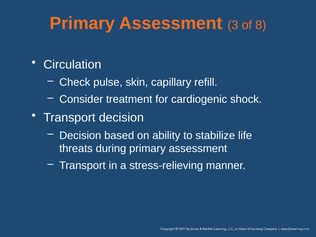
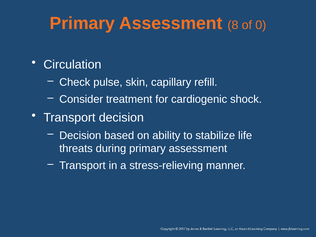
3: 3 -> 8
8: 8 -> 0
